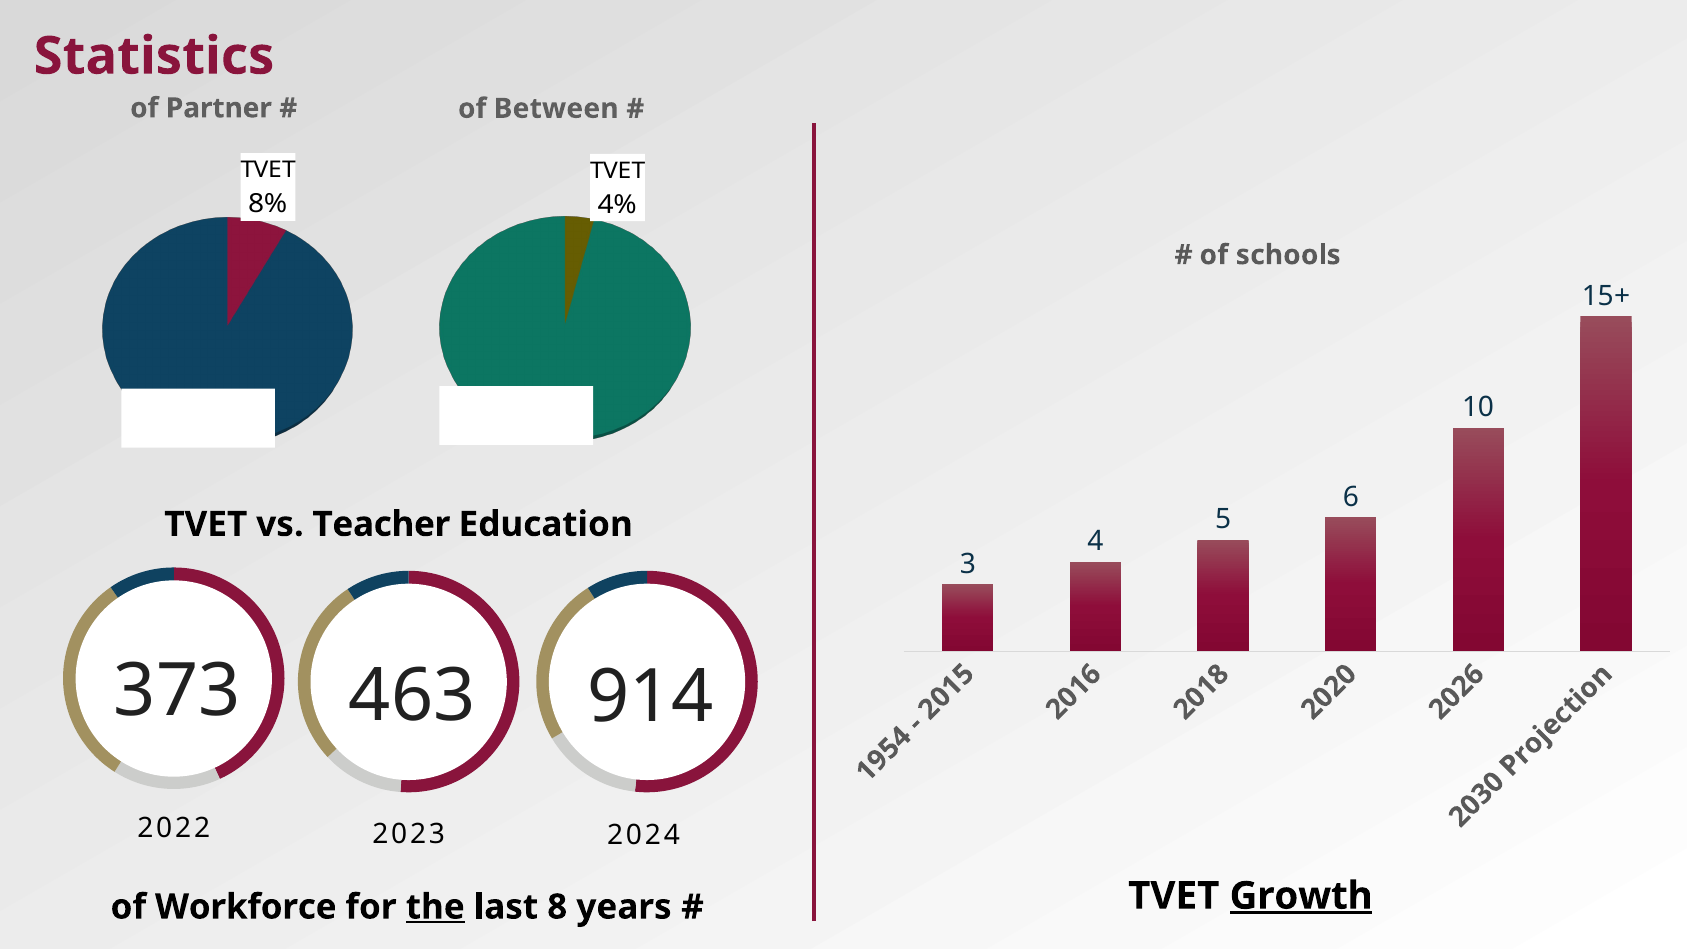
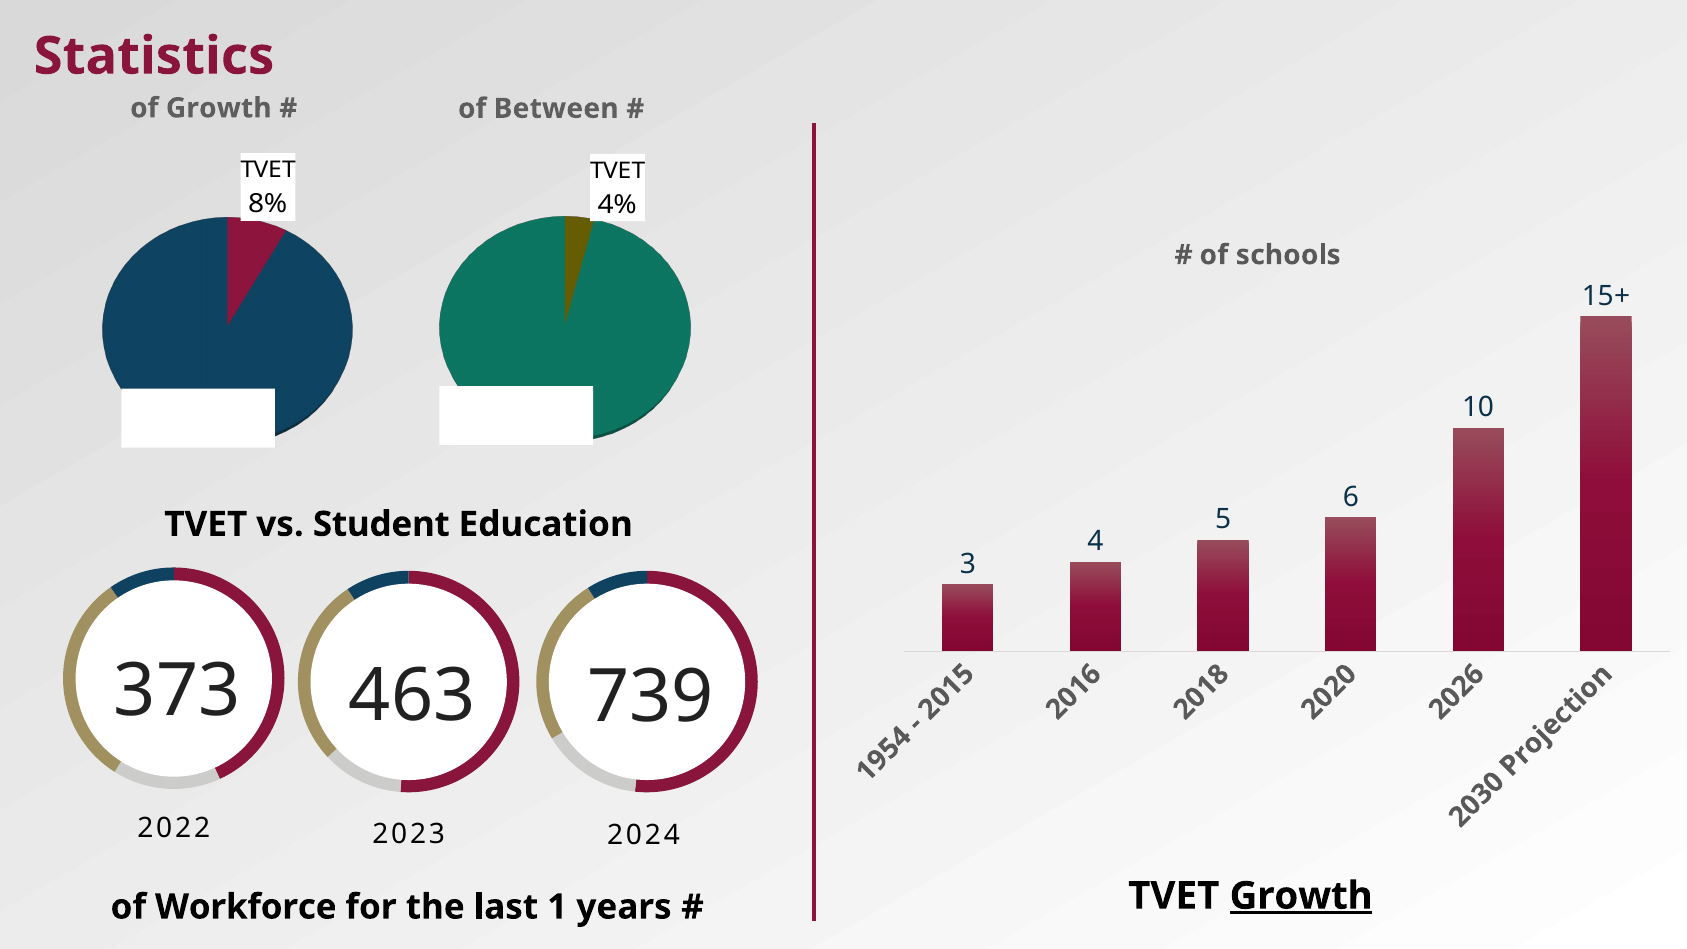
of Partner: Partner -> Growth
Teacher: Teacher -> Student
914: 914 -> 739
the underline: present -> none
last 8: 8 -> 1
